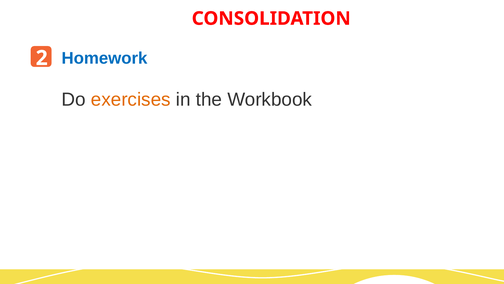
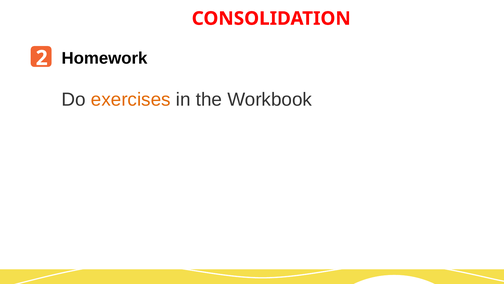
Homework colour: blue -> black
